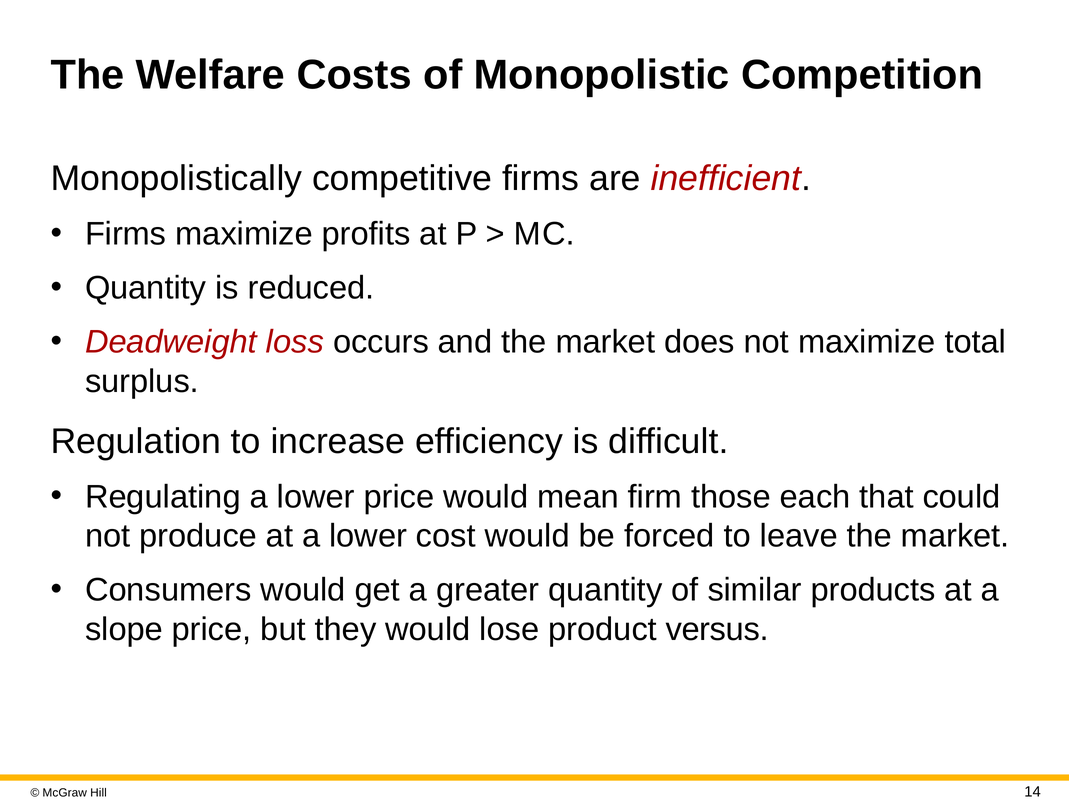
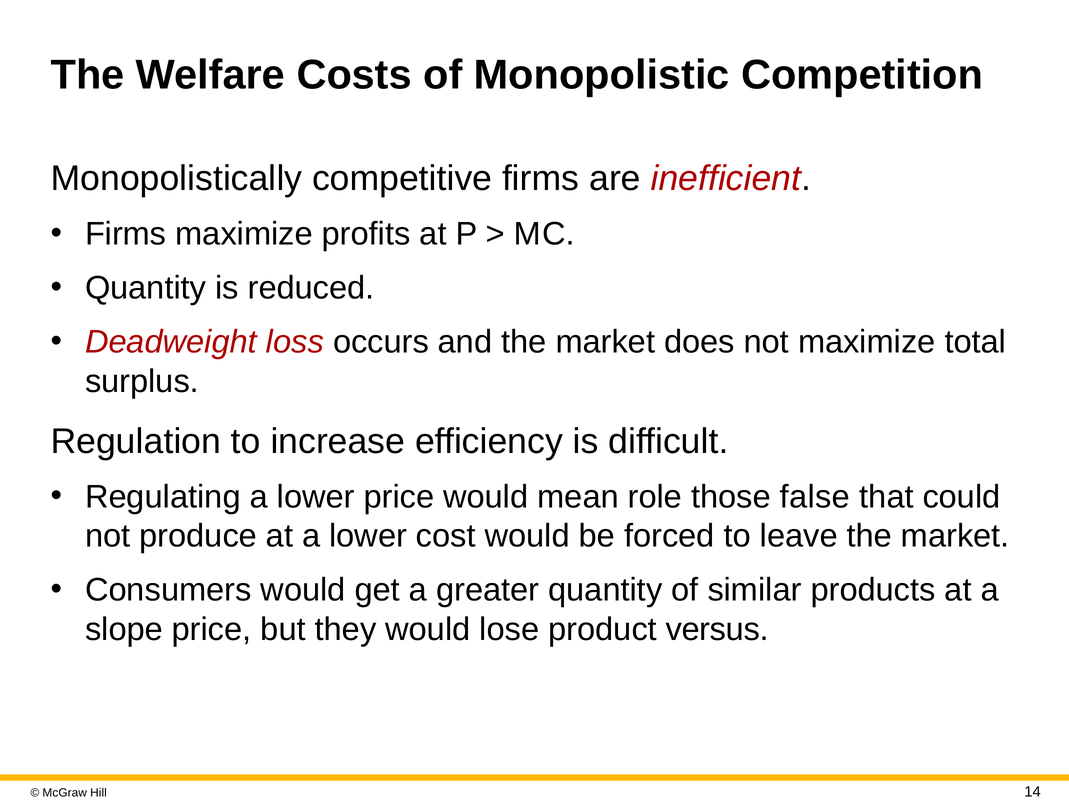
firm: firm -> role
each: each -> false
